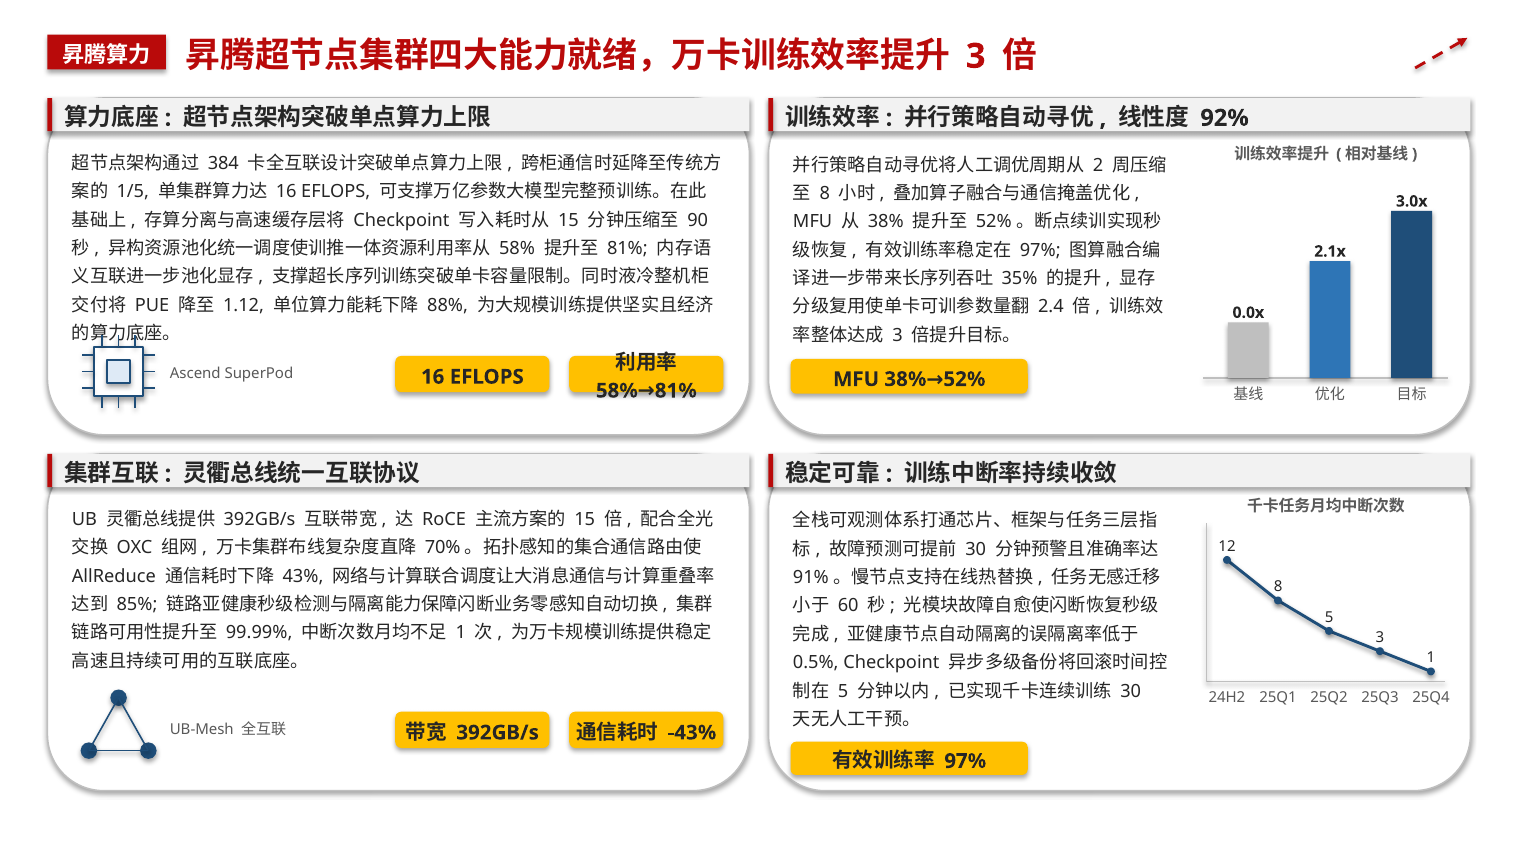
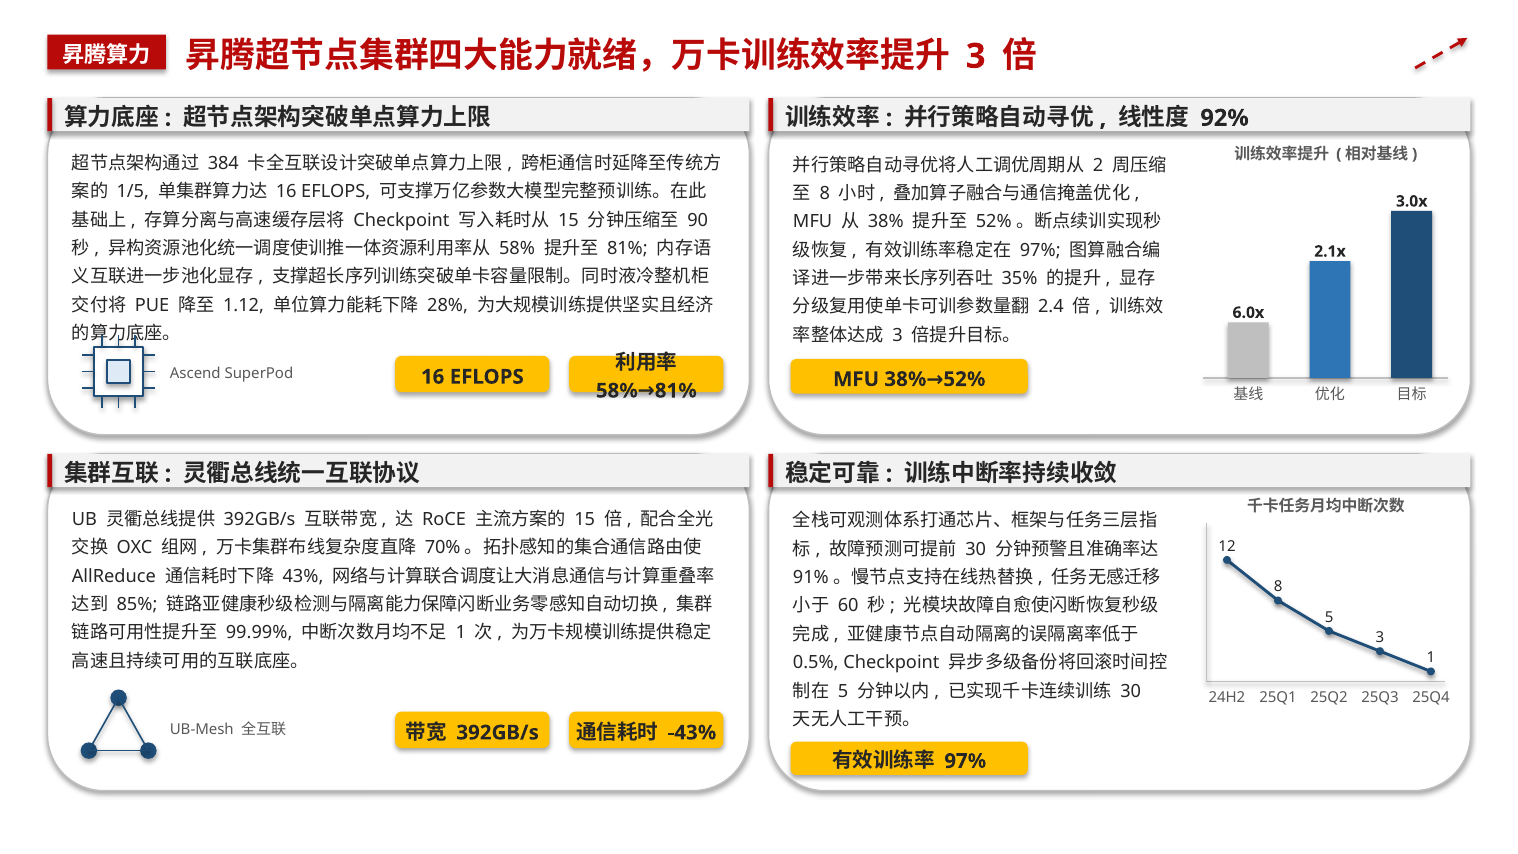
88%: 88% -> 28%
0.0x: 0.0x -> 6.0x
